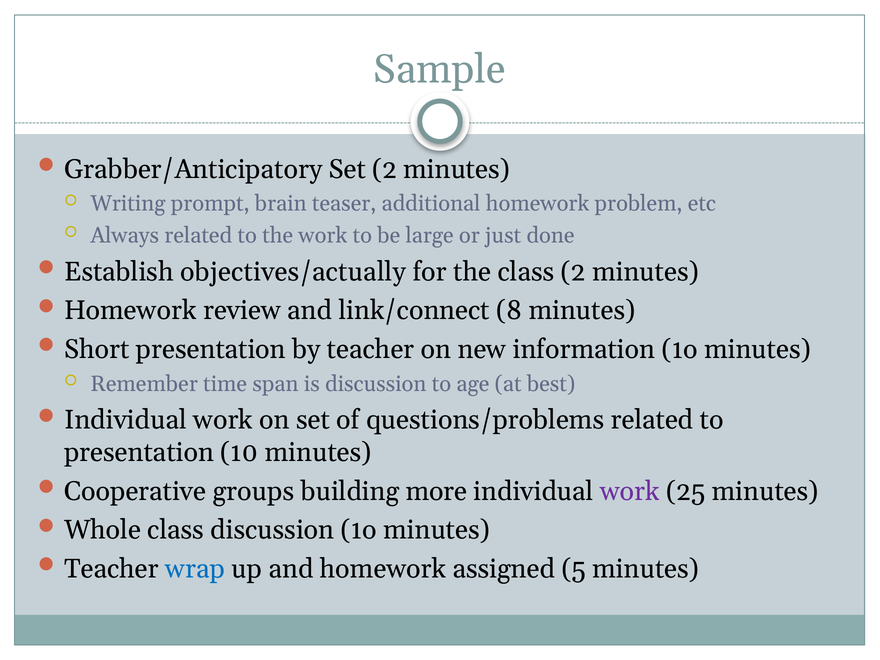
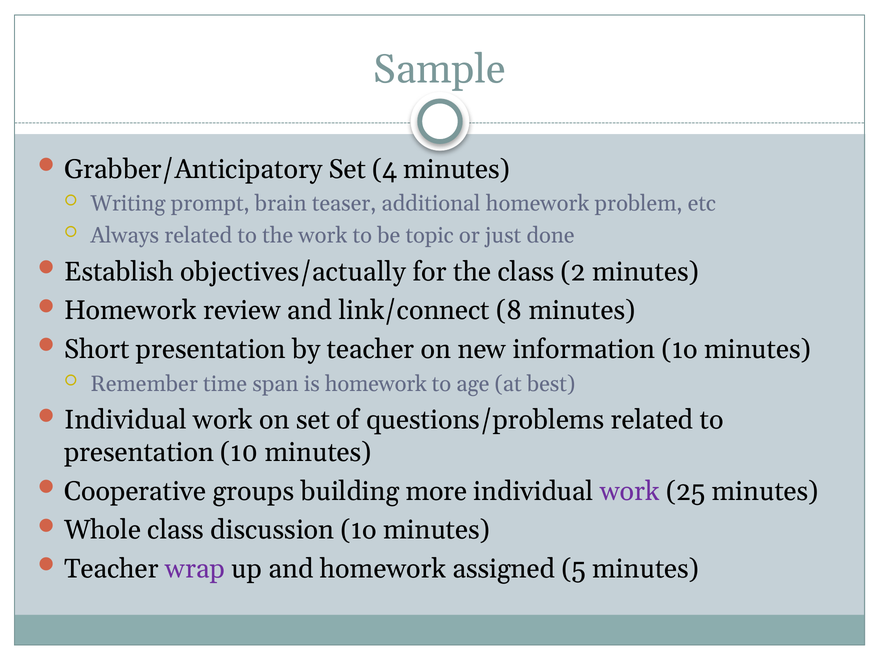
Set 2: 2 -> 4
large: large -> topic
is discussion: discussion -> homework
wrap colour: blue -> purple
